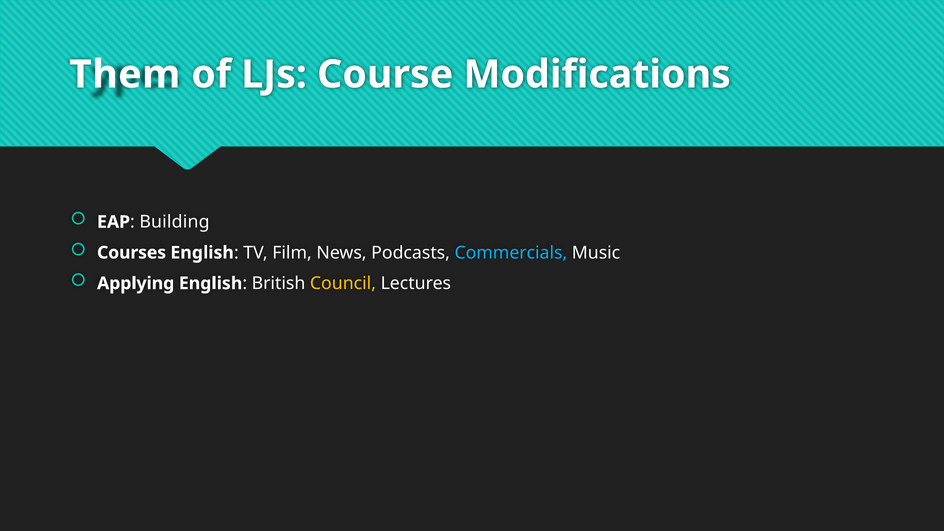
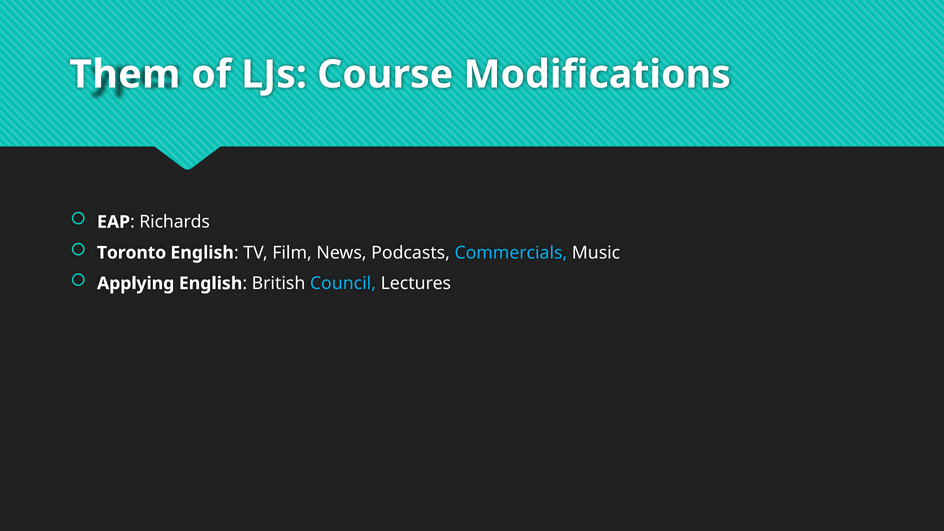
Building: Building -> Richards
Courses: Courses -> Toronto
Council colour: yellow -> light blue
